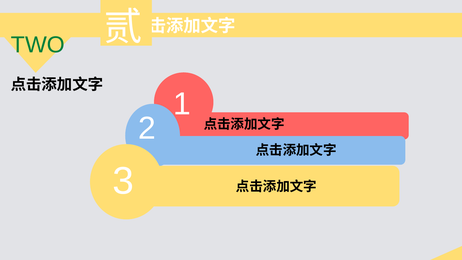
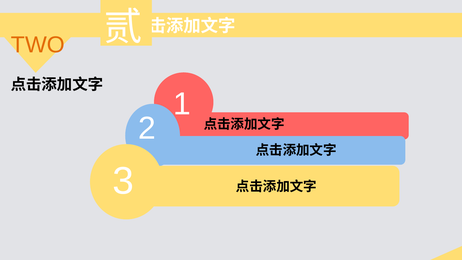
TWO colour: green -> orange
